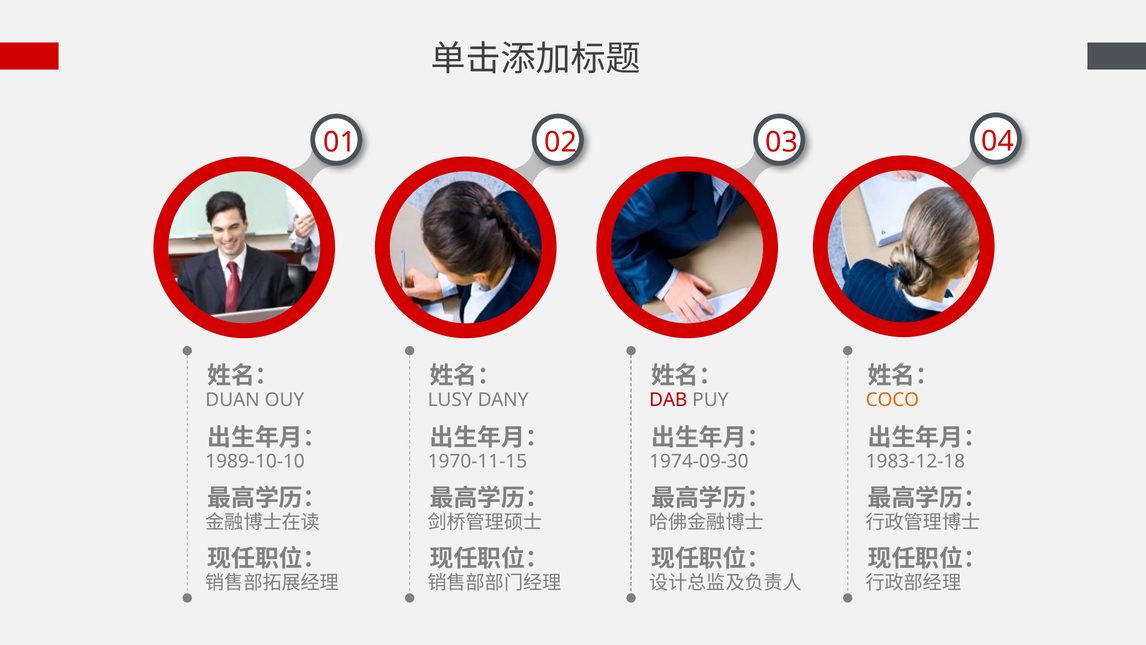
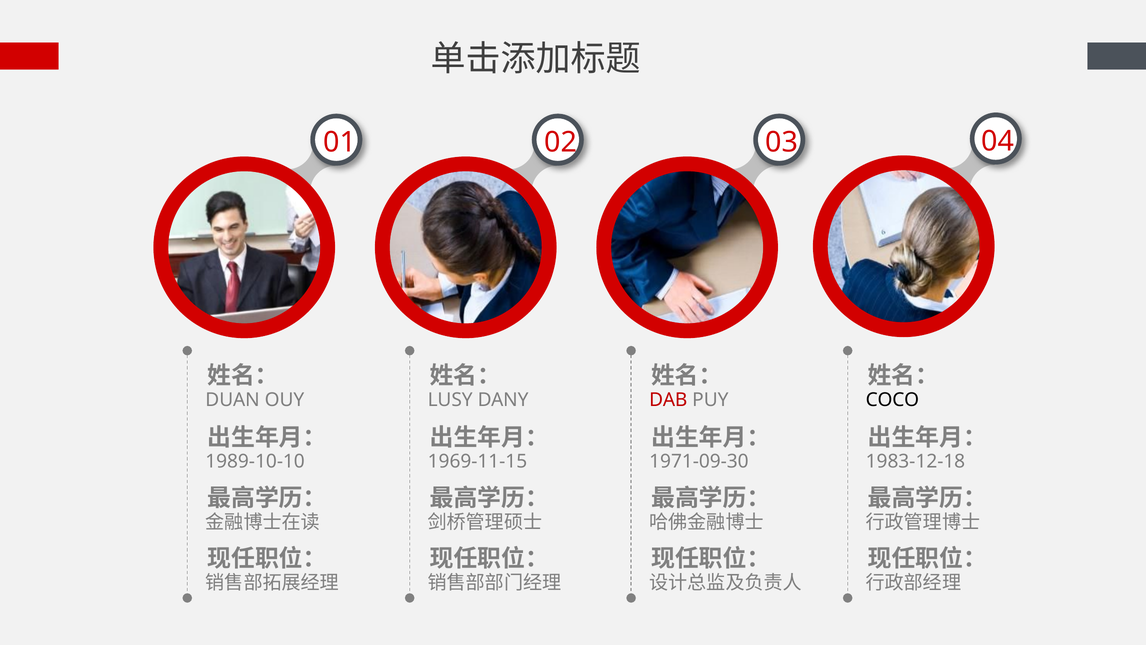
COCO colour: orange -> black
1970-11-15: 1970-11-15 -> 1969-11-15
1974-09-30: 1974-09-30 -> 1971-09-30
